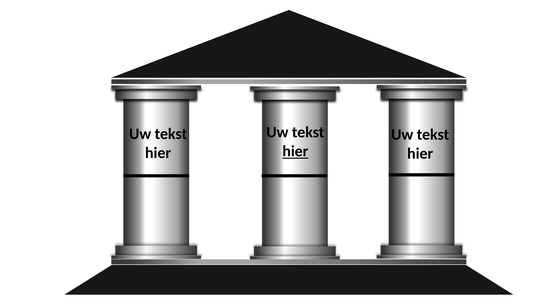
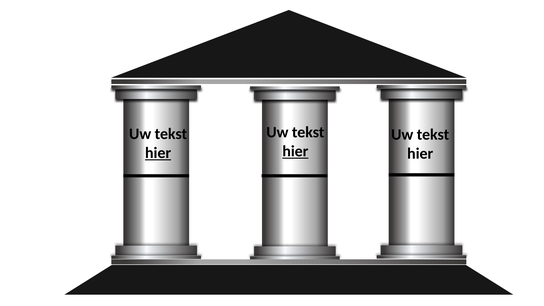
hier at (158, 153) underline: none -> present
